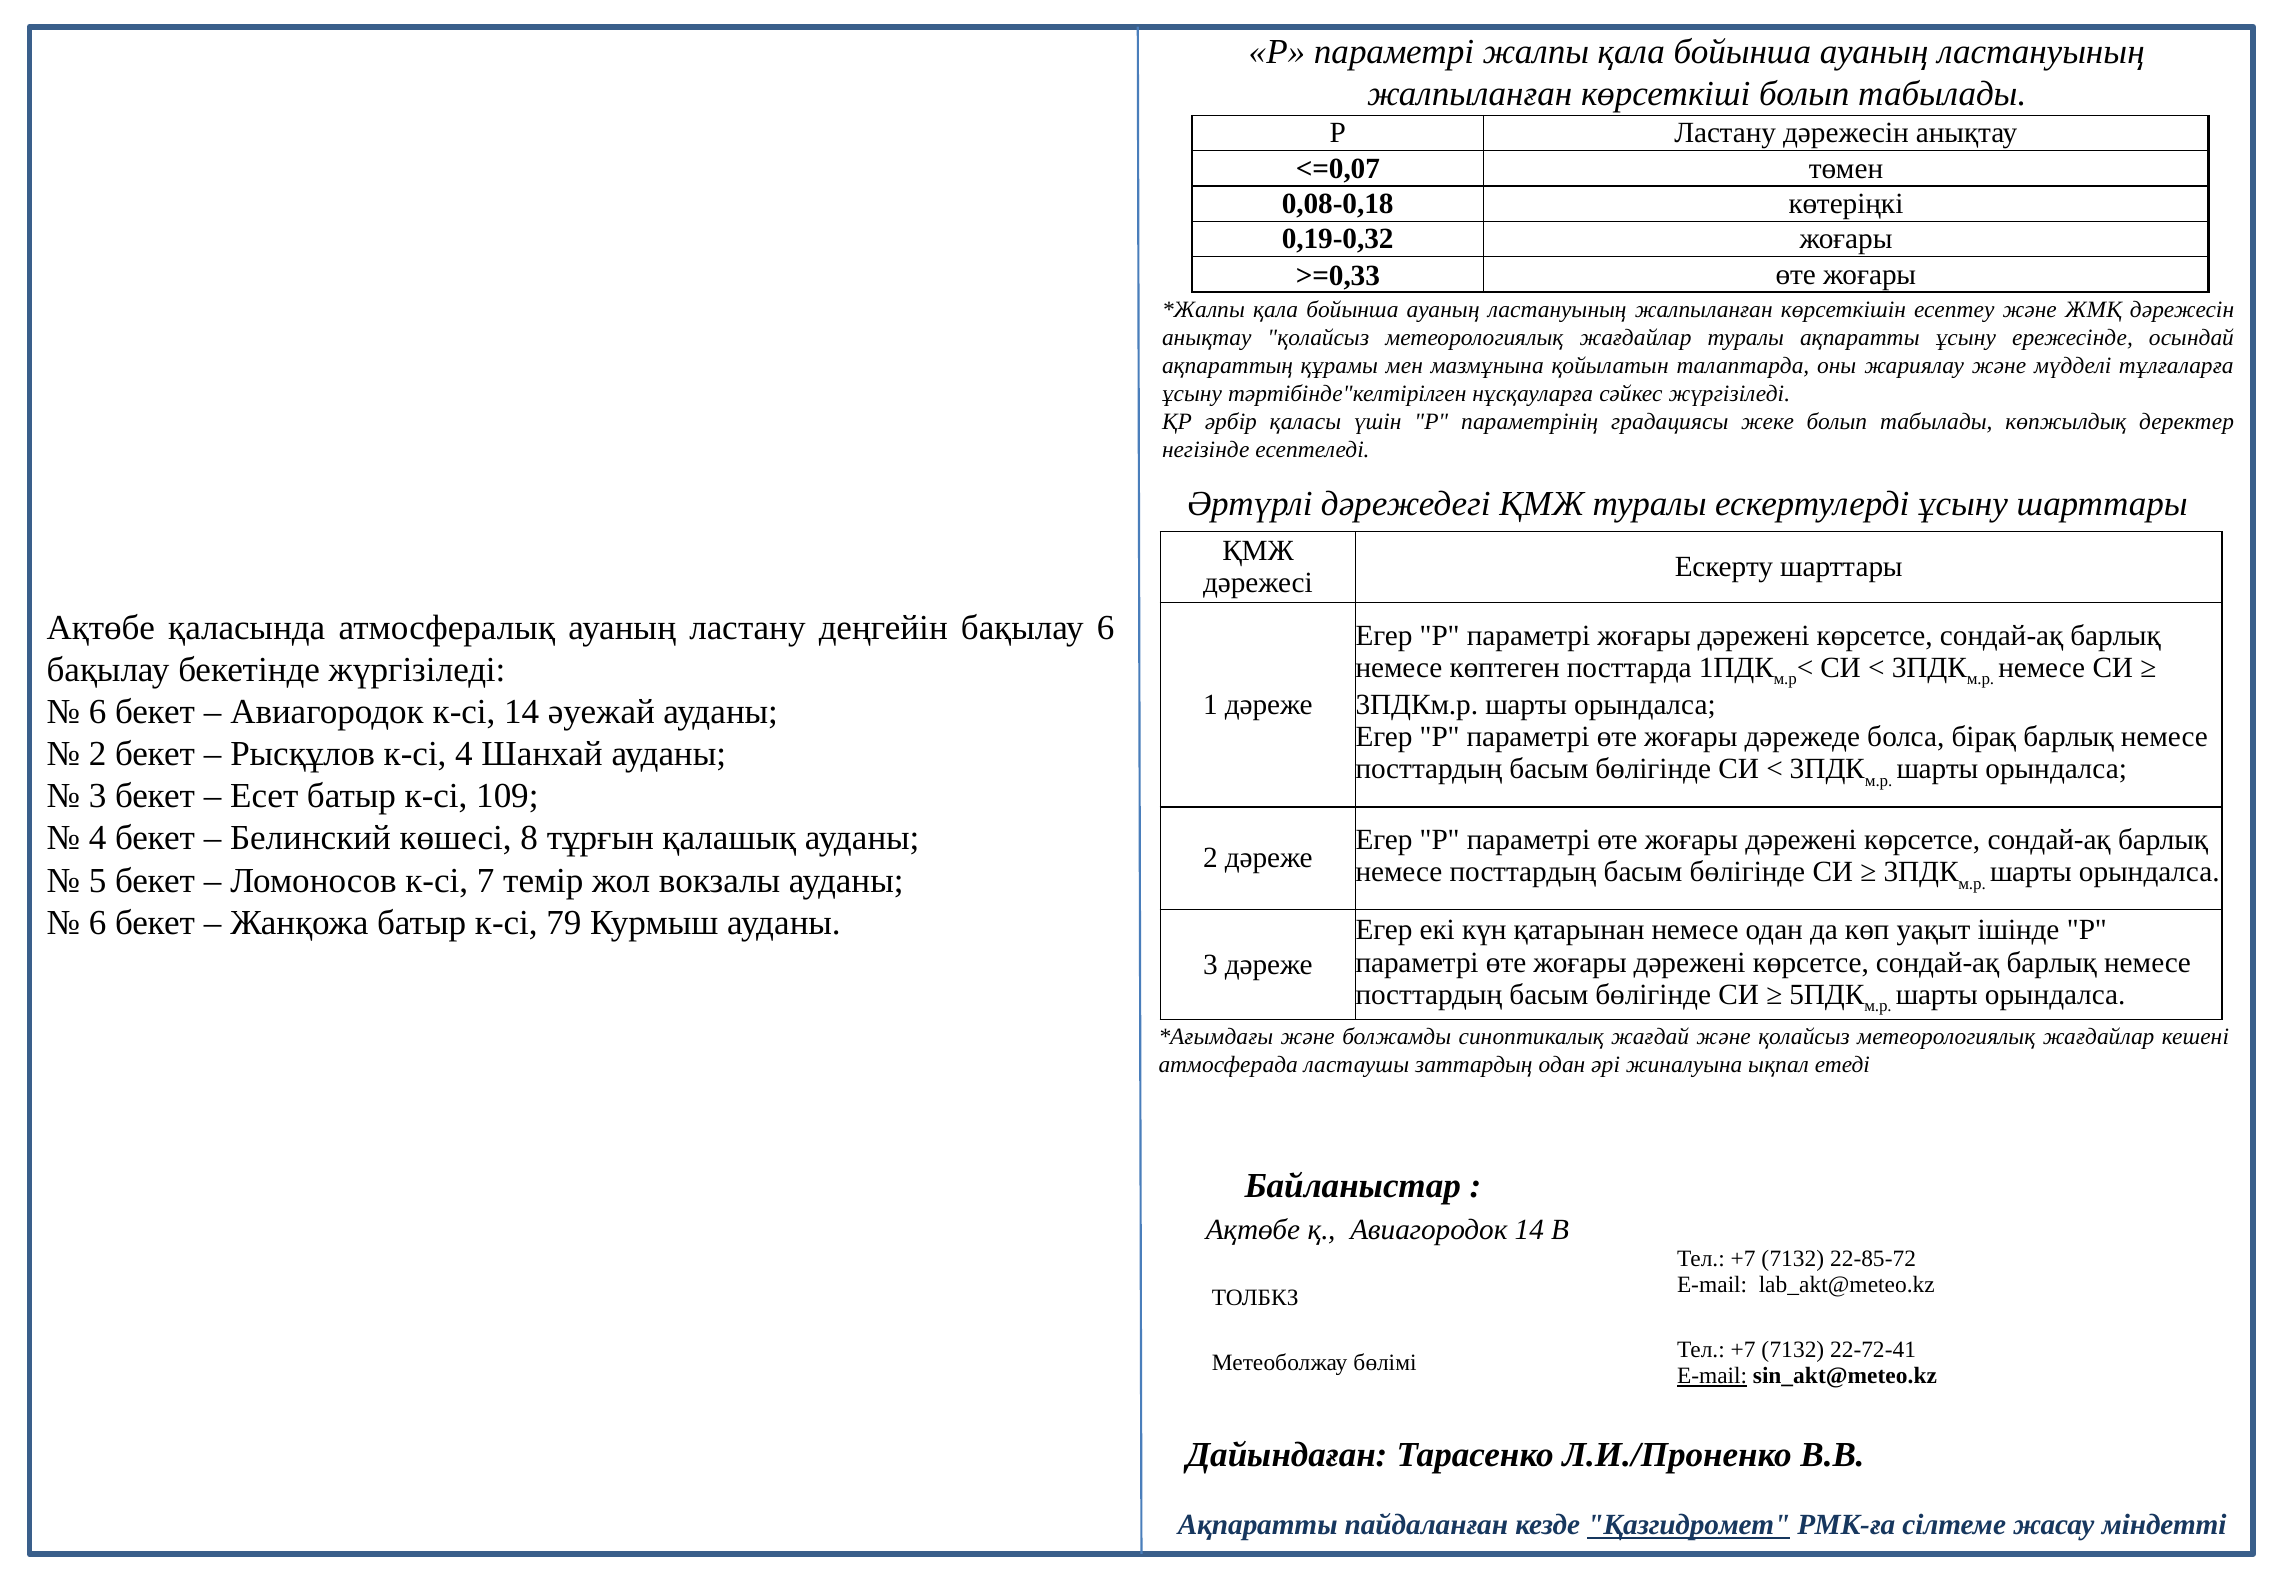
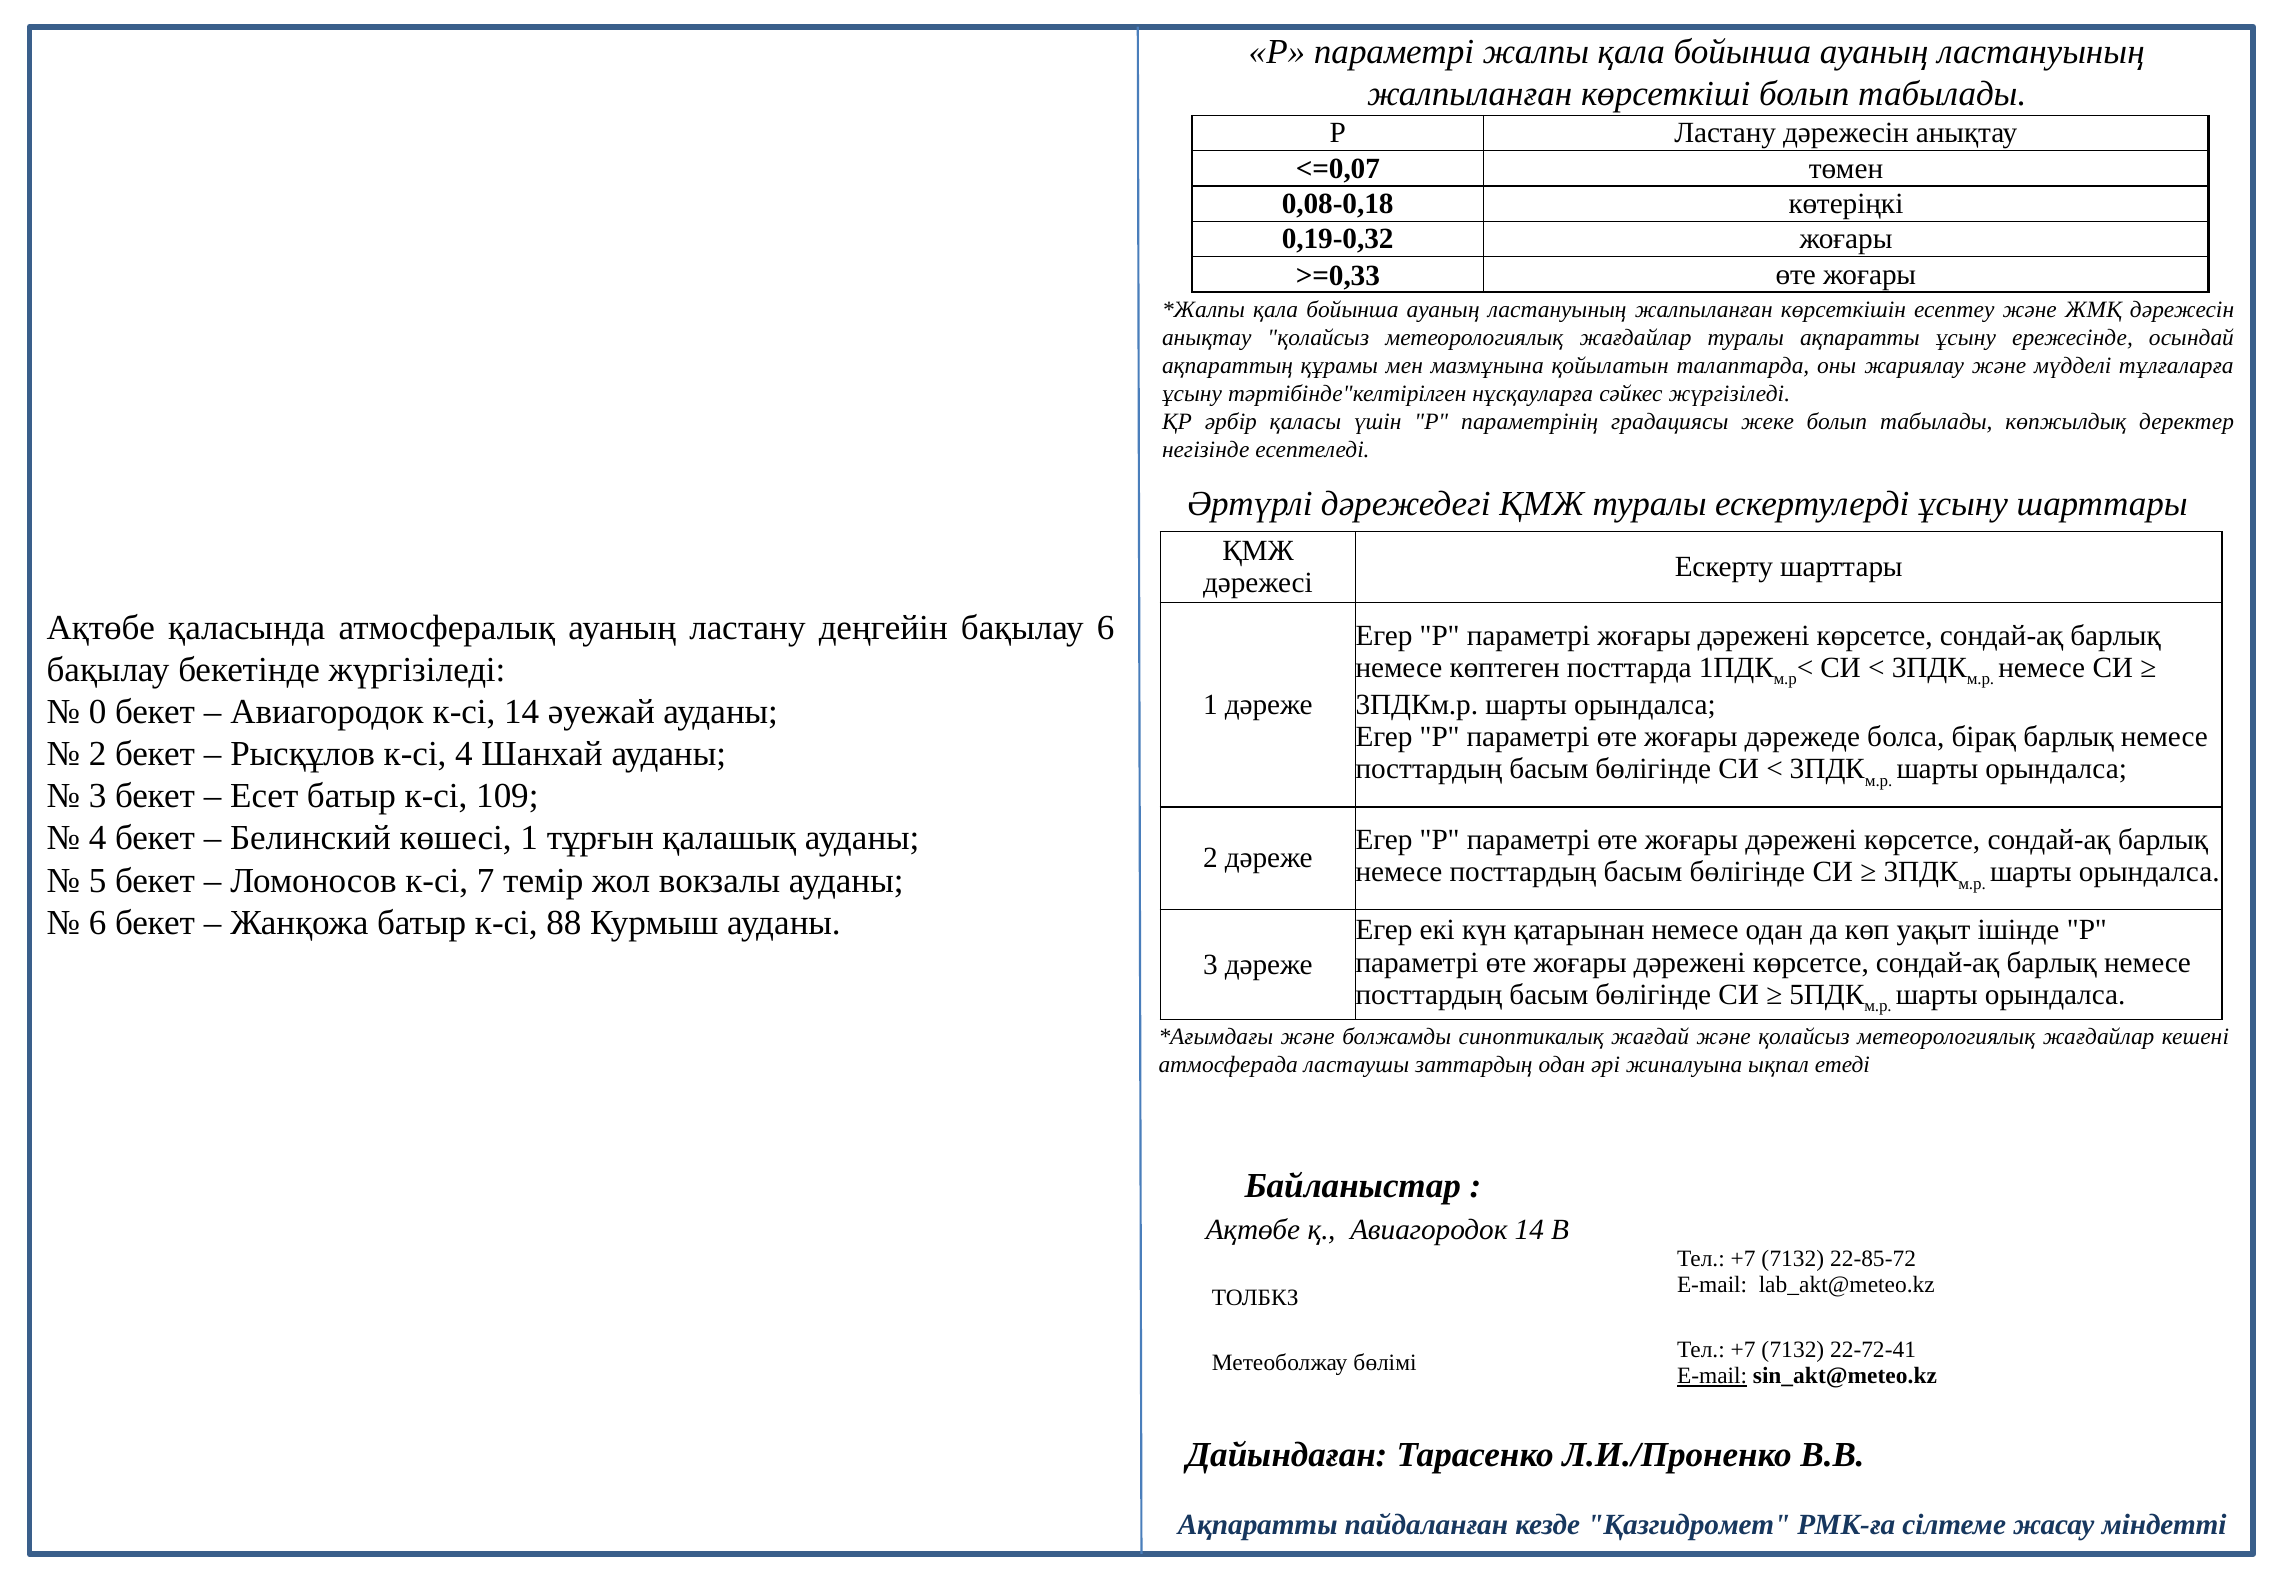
6 at (98, 712): 6 -> 0
көшесі 8: 8 -> 1
79: 79 -> 88
Қазгидромет underline: present -> none
